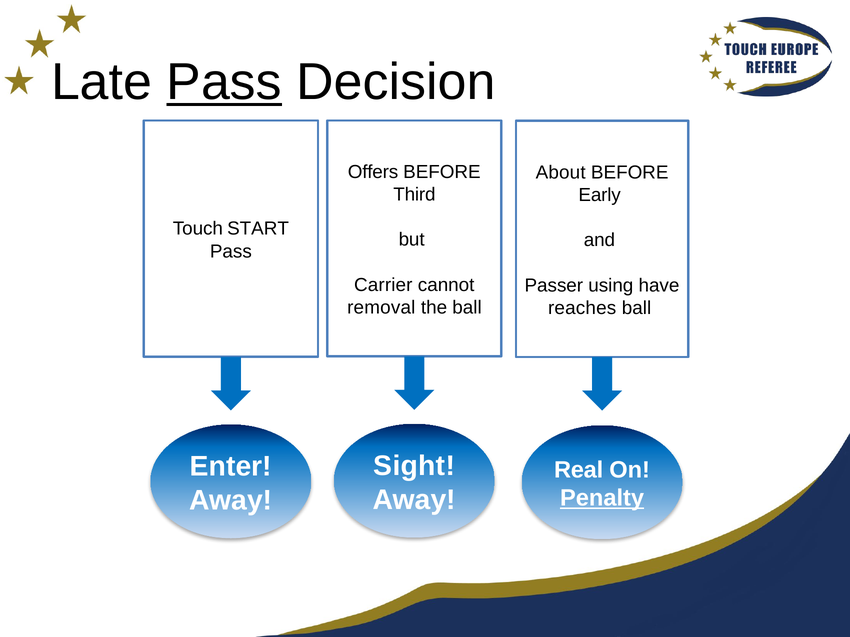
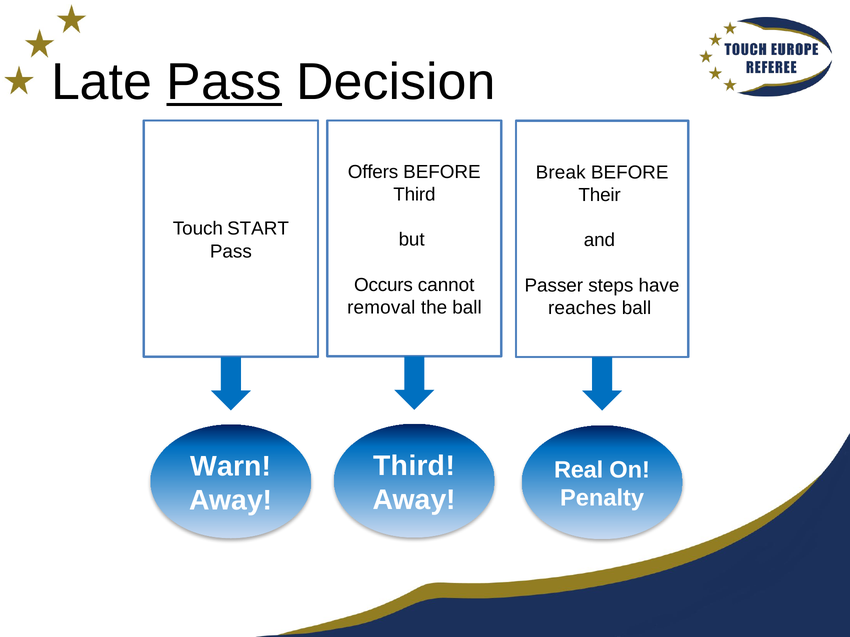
About: About -> Break
Early: Early -> Their
Carrier: Carrier -> Occurs
using: using -> steps
Sight at (414, 466): Sight -> Third
Enter: Enter -> Warn
Penalty underline: present -> none
